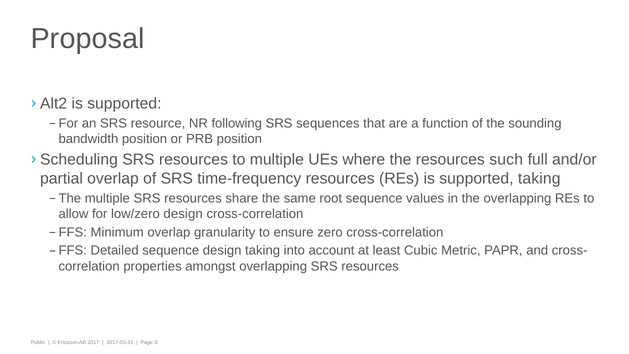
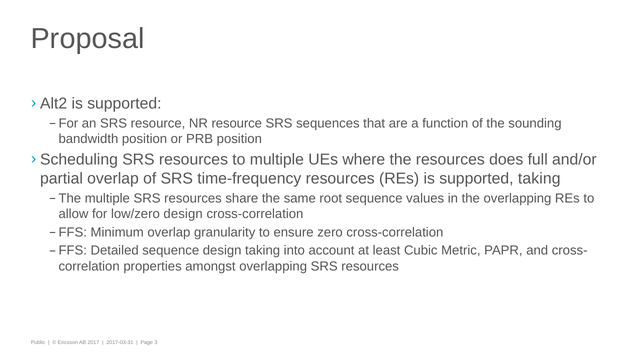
NR following: following -> resource
such: such -> does
